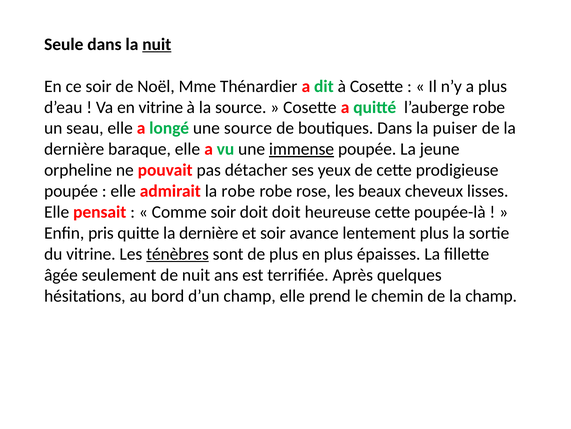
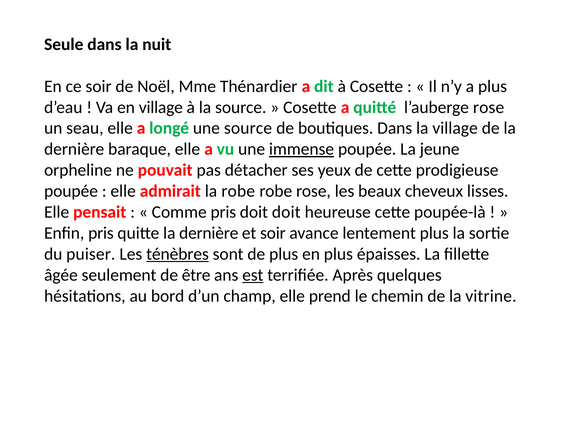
nuit at (157, 44) underline: present -> none
en vitrine: vitrine -> village
l’auberge robe: robe -> rose
la puiser: puiser -> village
Comme soir: soir -> pris
du vitrine: vitrine -> puiser
de nuit: nuit -> être
est underline: none -> present
la champ: champ -> vitrine
